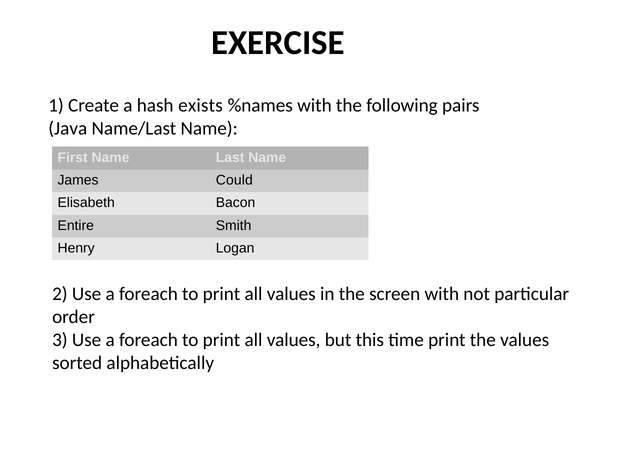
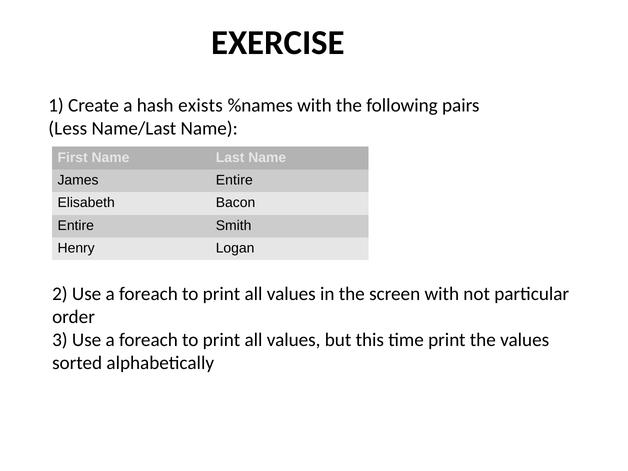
Java: Java -> Less
James Could: Could -> Entire
